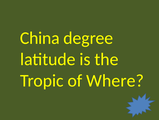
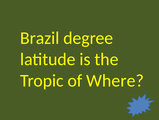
China: China -> Brazil
